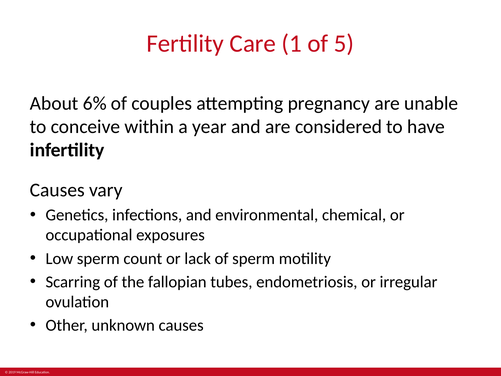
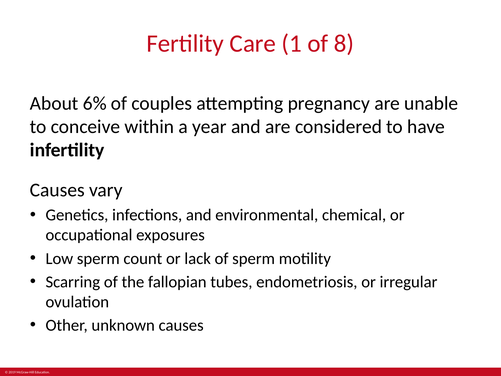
5: 5 -> 8
